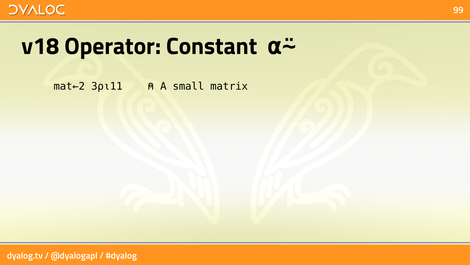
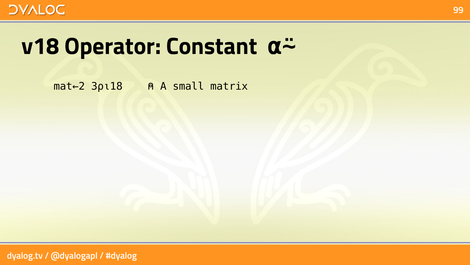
3⍴⍳11: 3⍴⍳11 -> 3⍴⍳18
